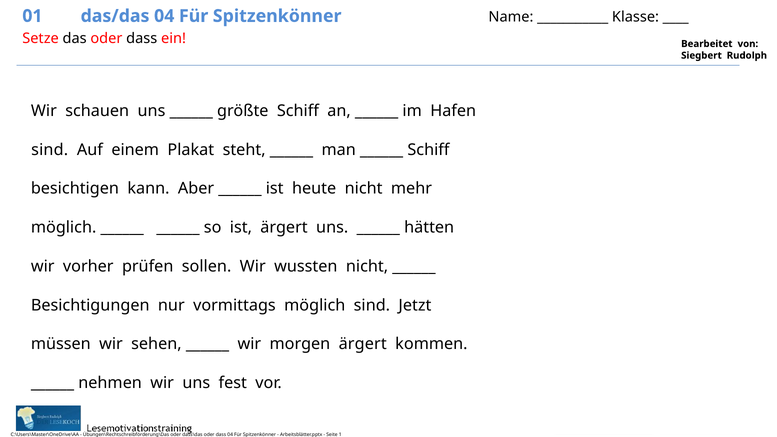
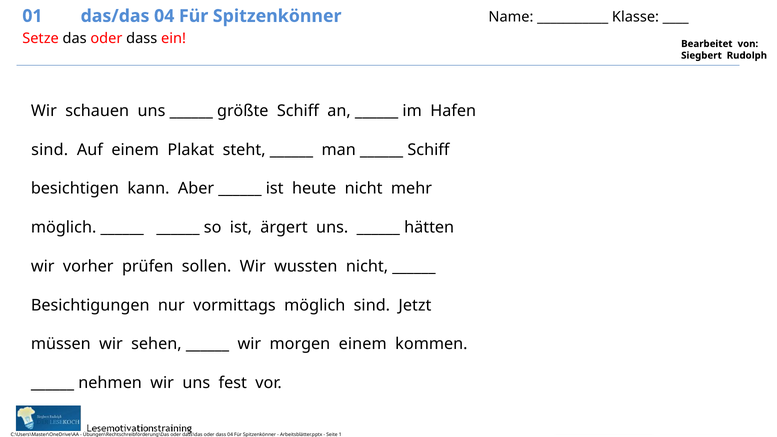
morgen ärgert: ärgert -> einem
